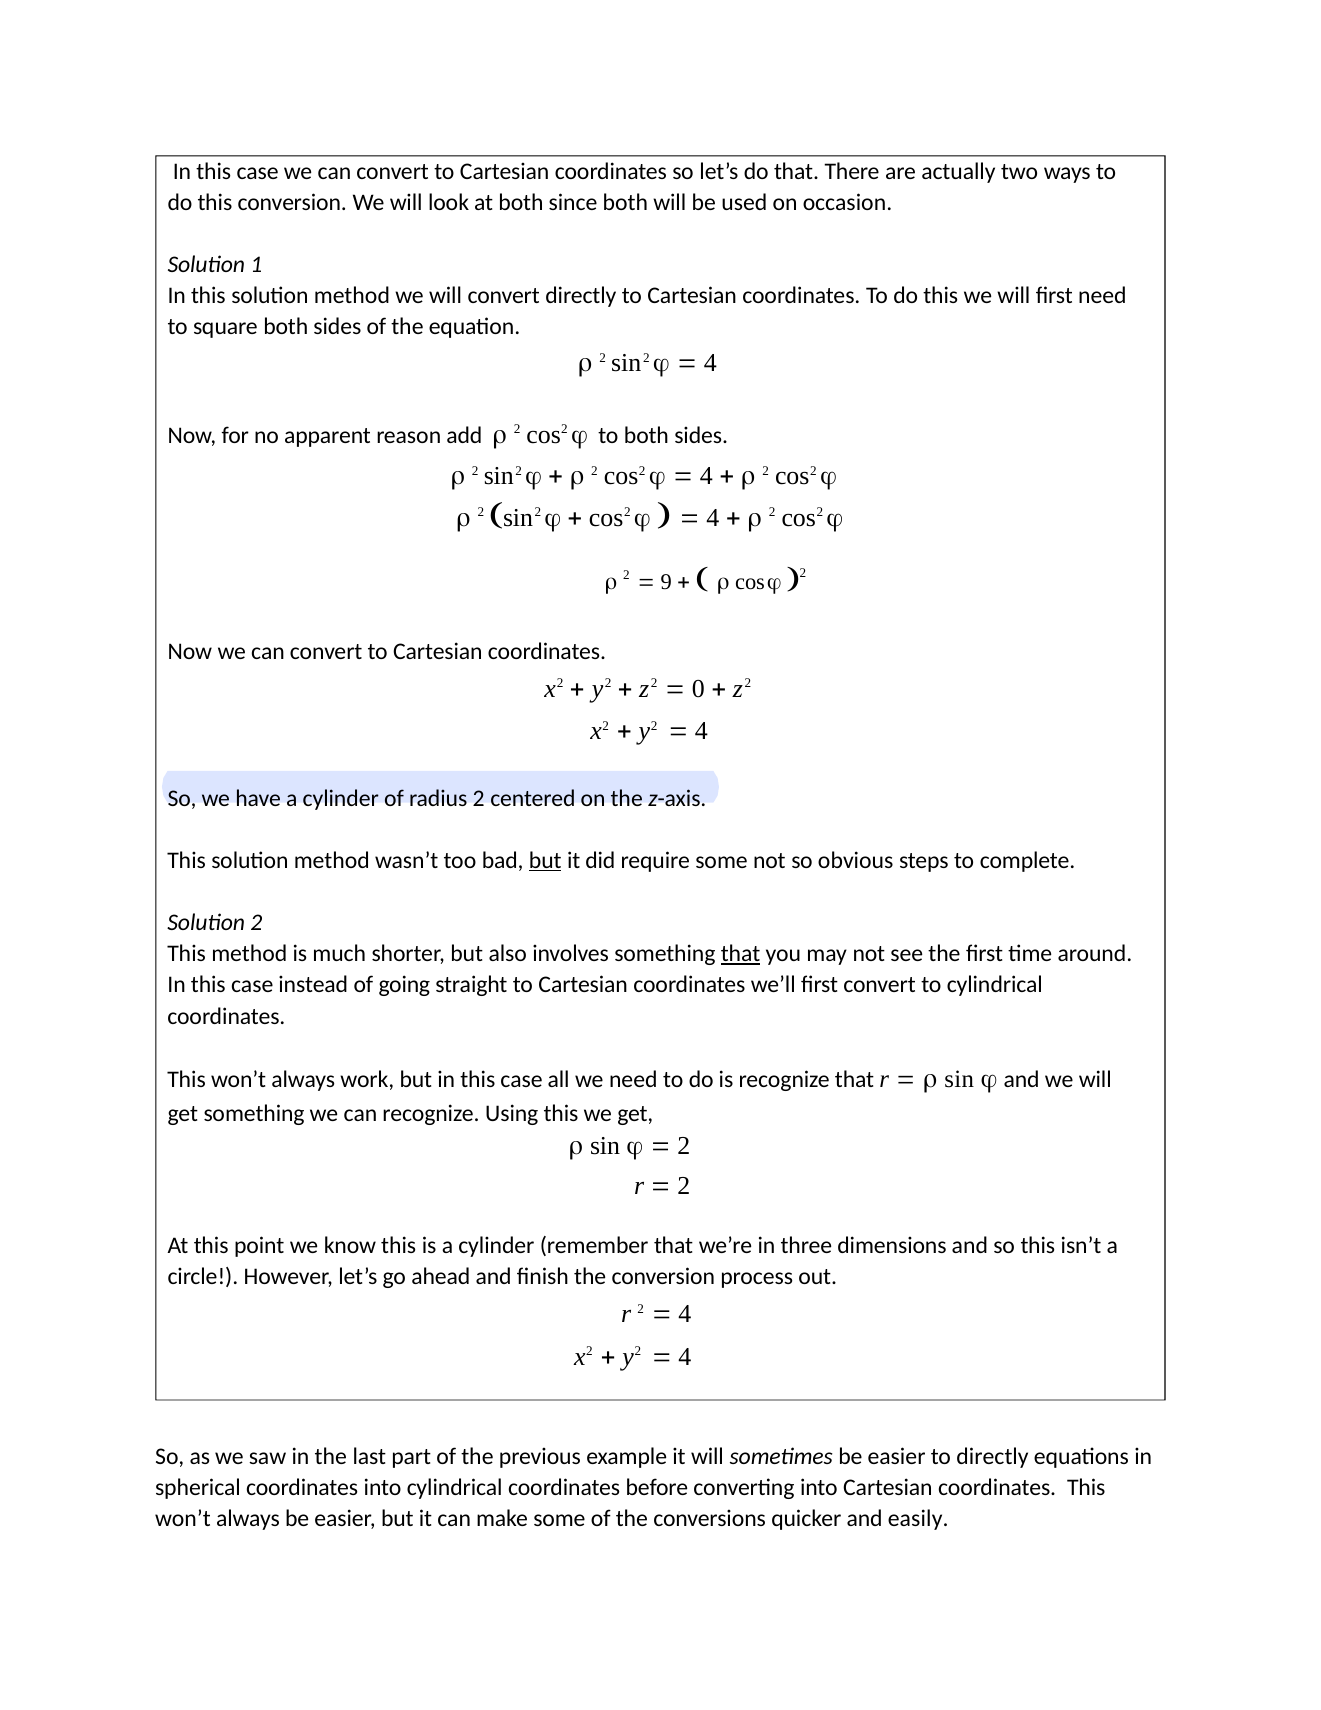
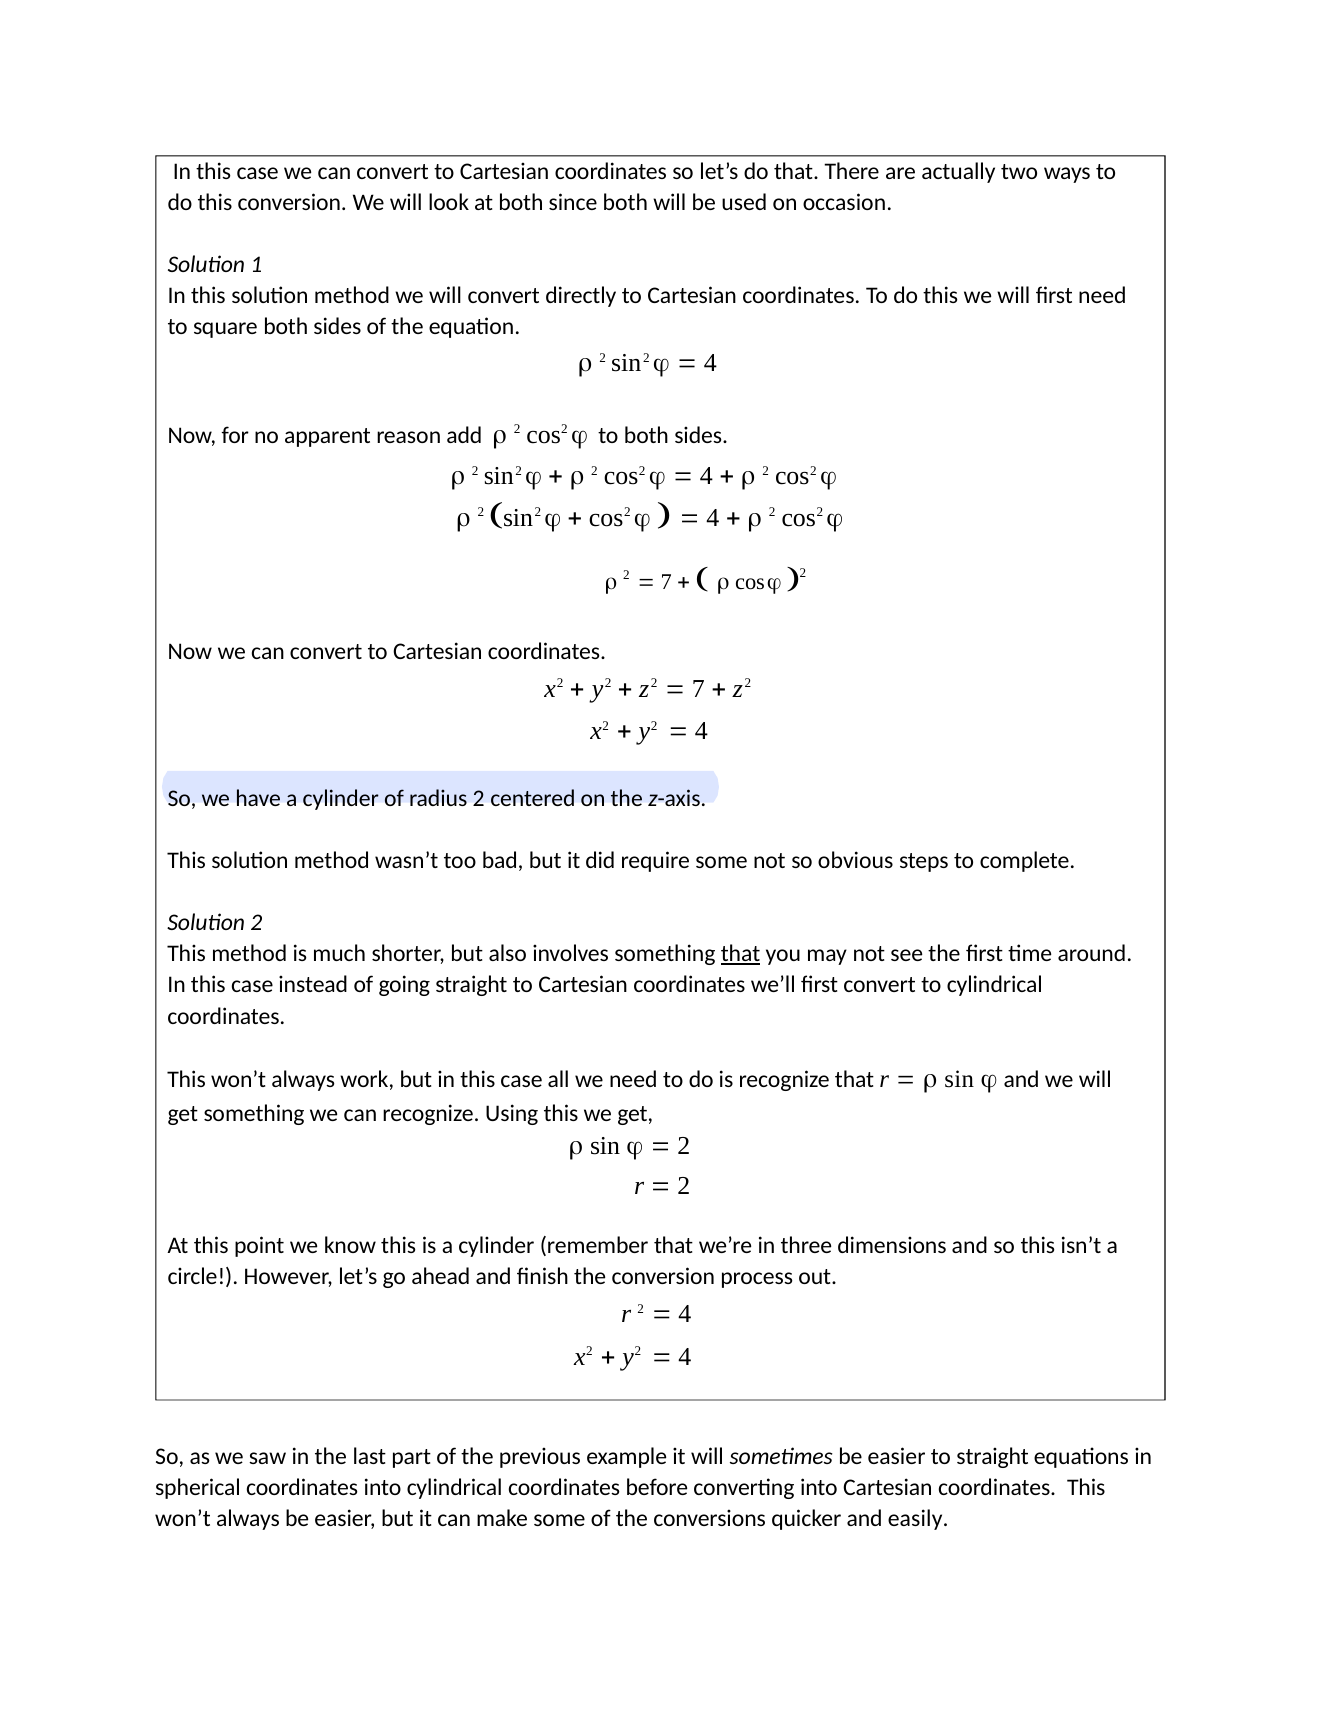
9 at (666, 582): 9 -> 7
0 at (698, 689): 0 -> 7
but at (545, 860) underline: present -> none
to directly: directly -> straight
